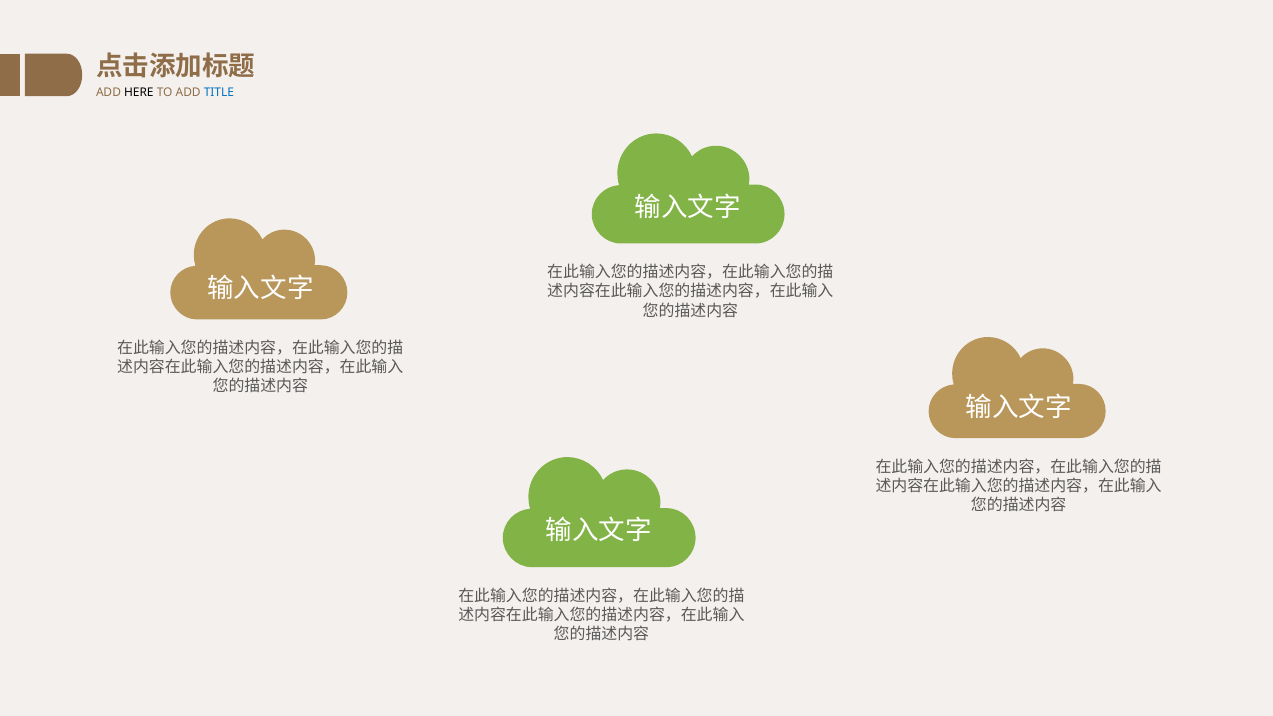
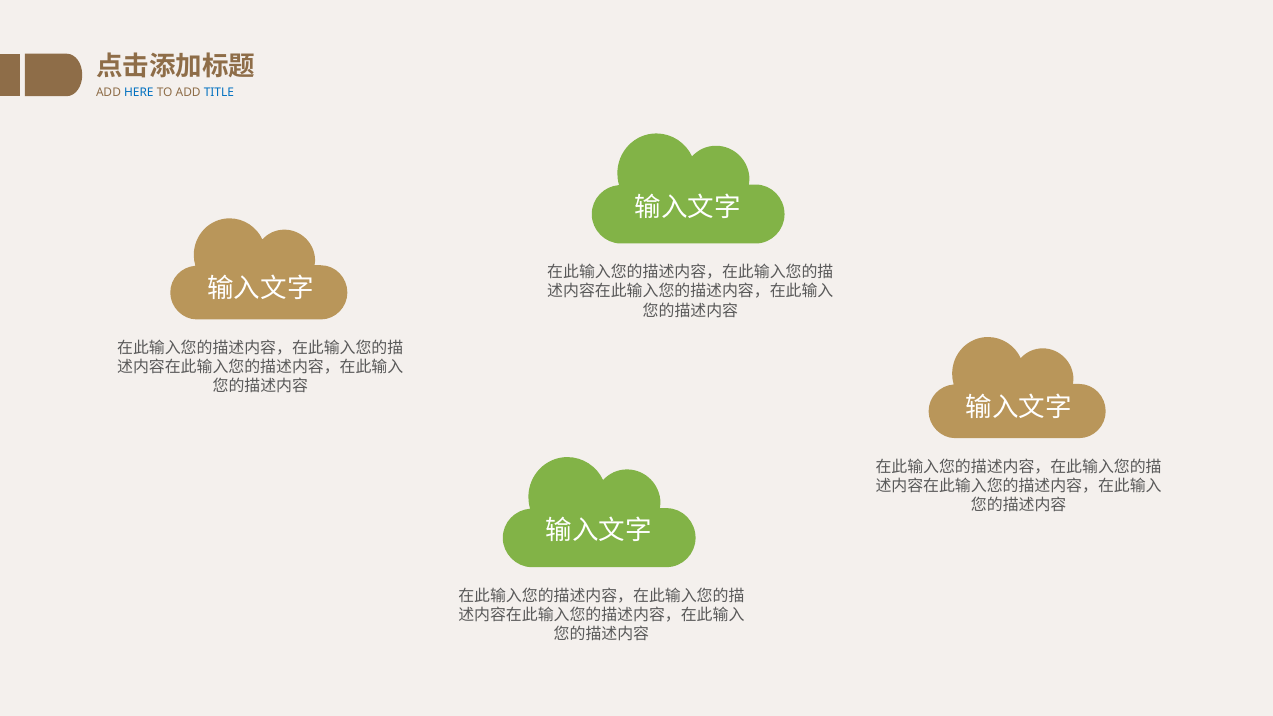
HERE colour: black -> blue
